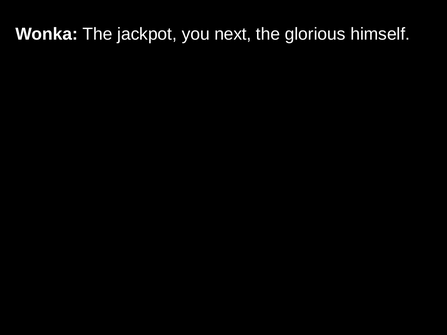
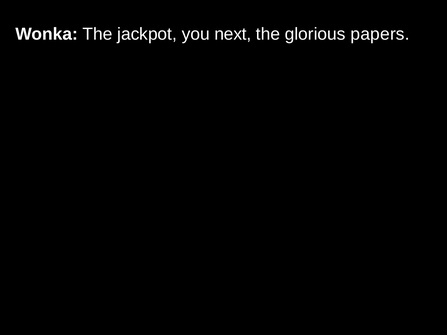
himself: himself -> papers
